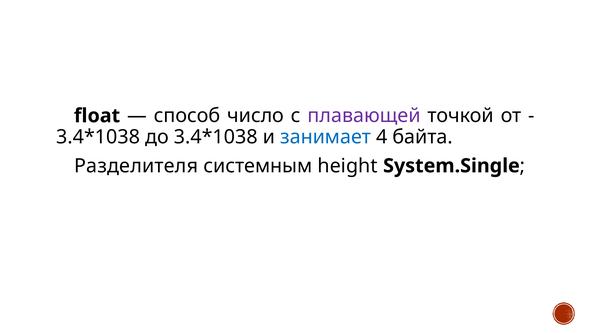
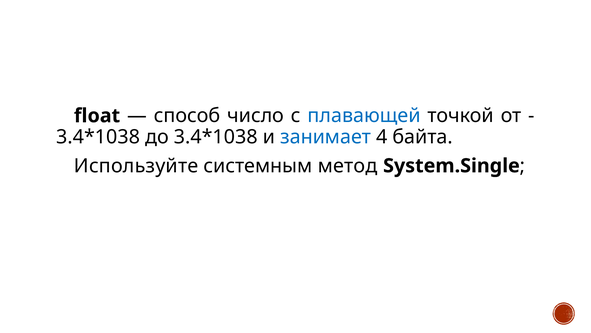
плавающей colour: purple -> blue
Разделителя: Разделителя -> Используйте
height: height -> метод
